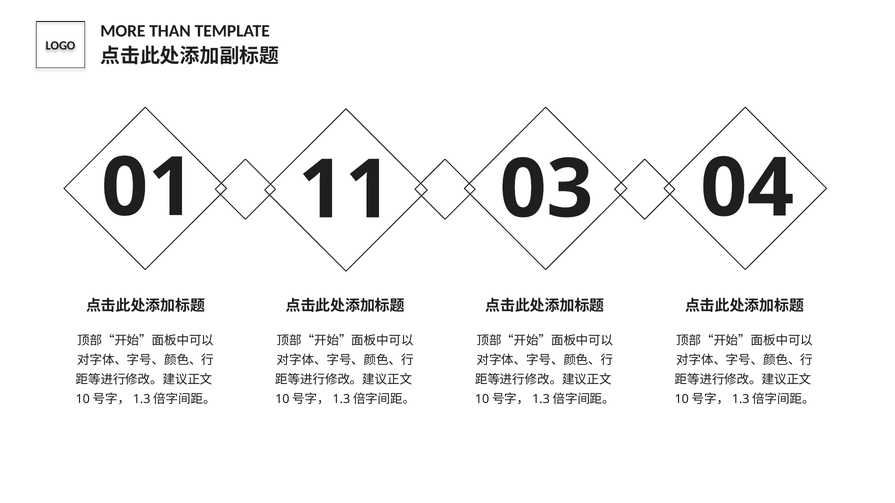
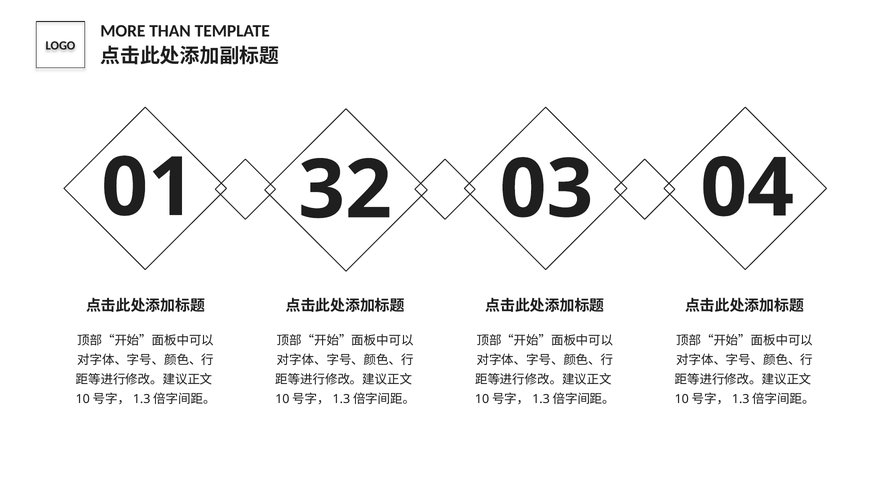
11: 11 -> 32
